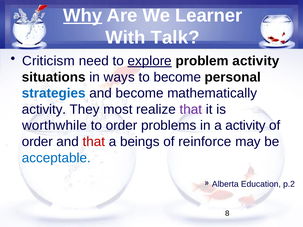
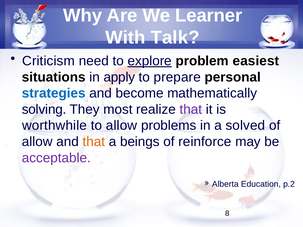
Why underline: present -> none
problem activity: activity -> easiest
ways: ways -> apply
to become: become -> prepare
activity at (44, 110): activity -> solving
to order: order -> allow
a activity: activity -> solved
order at (37, 142): order -> allow
that at (94, 142) colour: red -> orange
acceptable colour: blue -> purple
